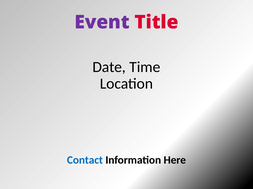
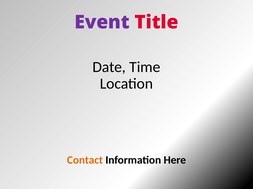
Contact colour: blue -> orange
